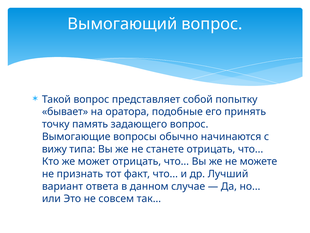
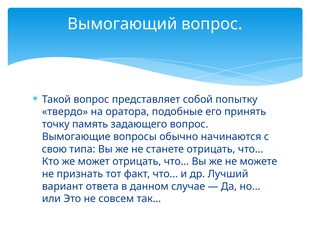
бывает: бывает -> твердо
вижу: вижу -> свою
